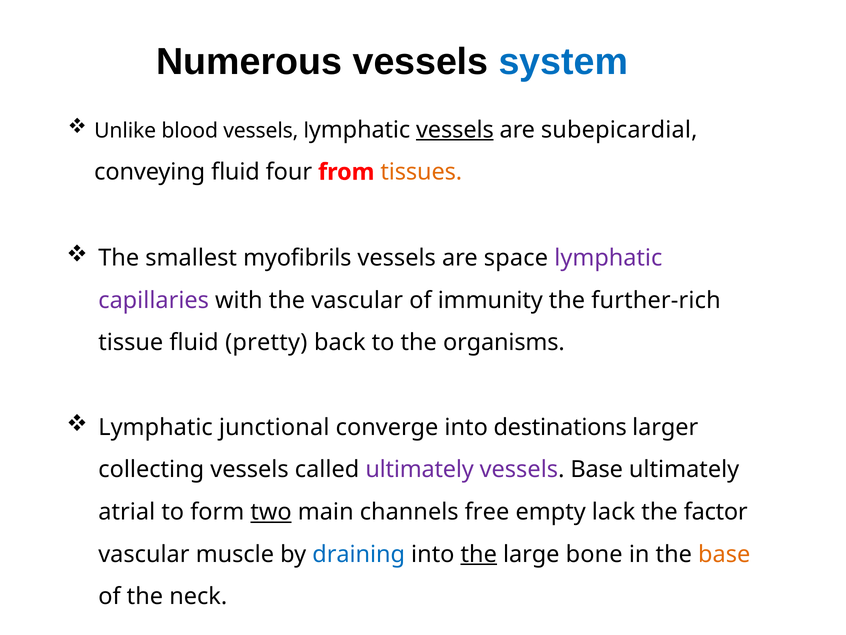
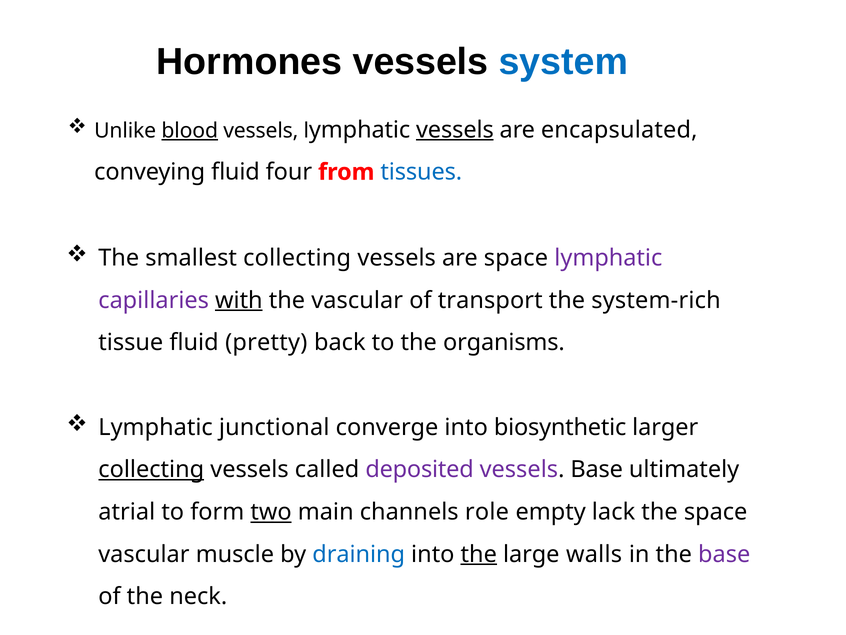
Numerous: Numerous -> Hormones
blood underline: none -> present
subepicardial: subepicardial -> encapsulated
tissues colour: orange -> blue
smallest myofibrils: myofibrils -> collecting
with underline: none -> present
immunity: immunity -> transport
further-rich: further-rich -> system-rich
destinations: destinations -> biosynthetic
collecting at (151, 469) underline: none -> present
called ultimately: ultimately -> deposited
free: free -> role
the factor: factor -> space
bone: bone -> walls
base at (724, 554) colour: orange -> purple
